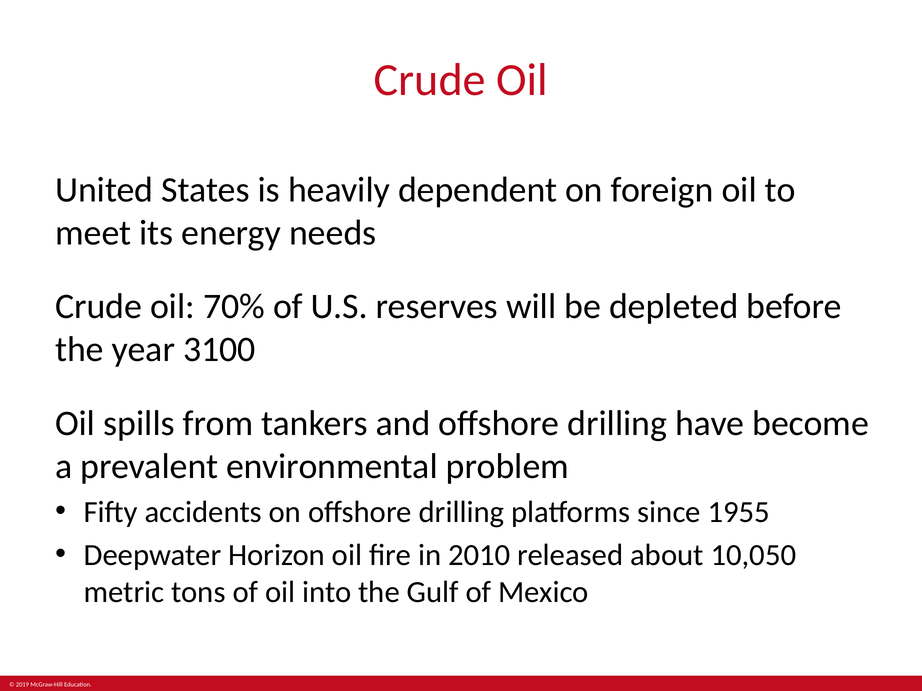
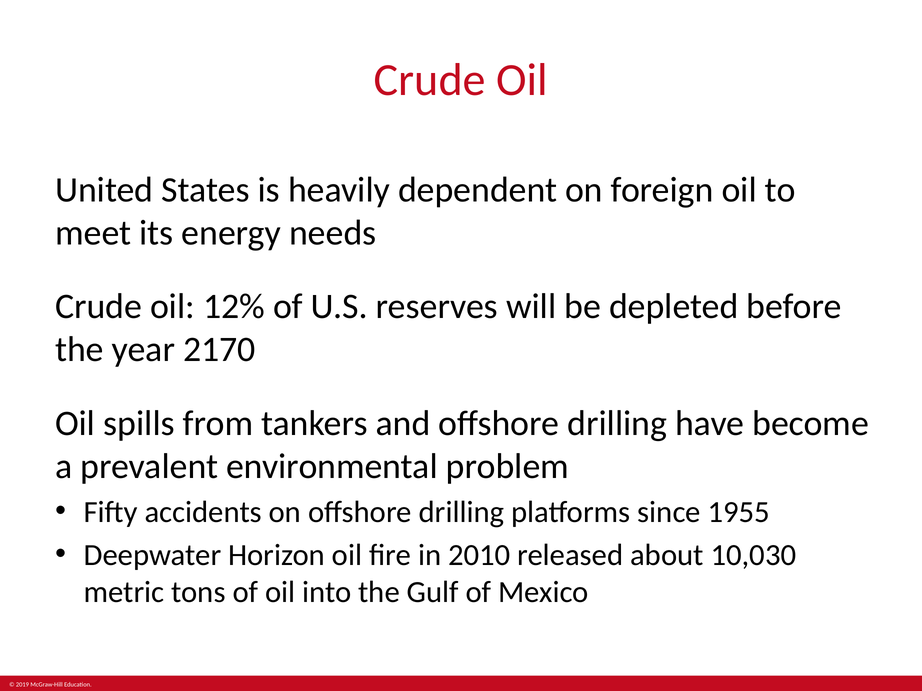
70%: 70% -> 12%
3100: 3100 -> 2170
10,050: 10,050 -> 10,030
